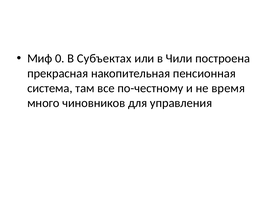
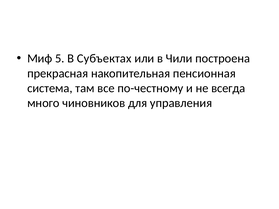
0: 0 -> 5
время: время -> всегда
